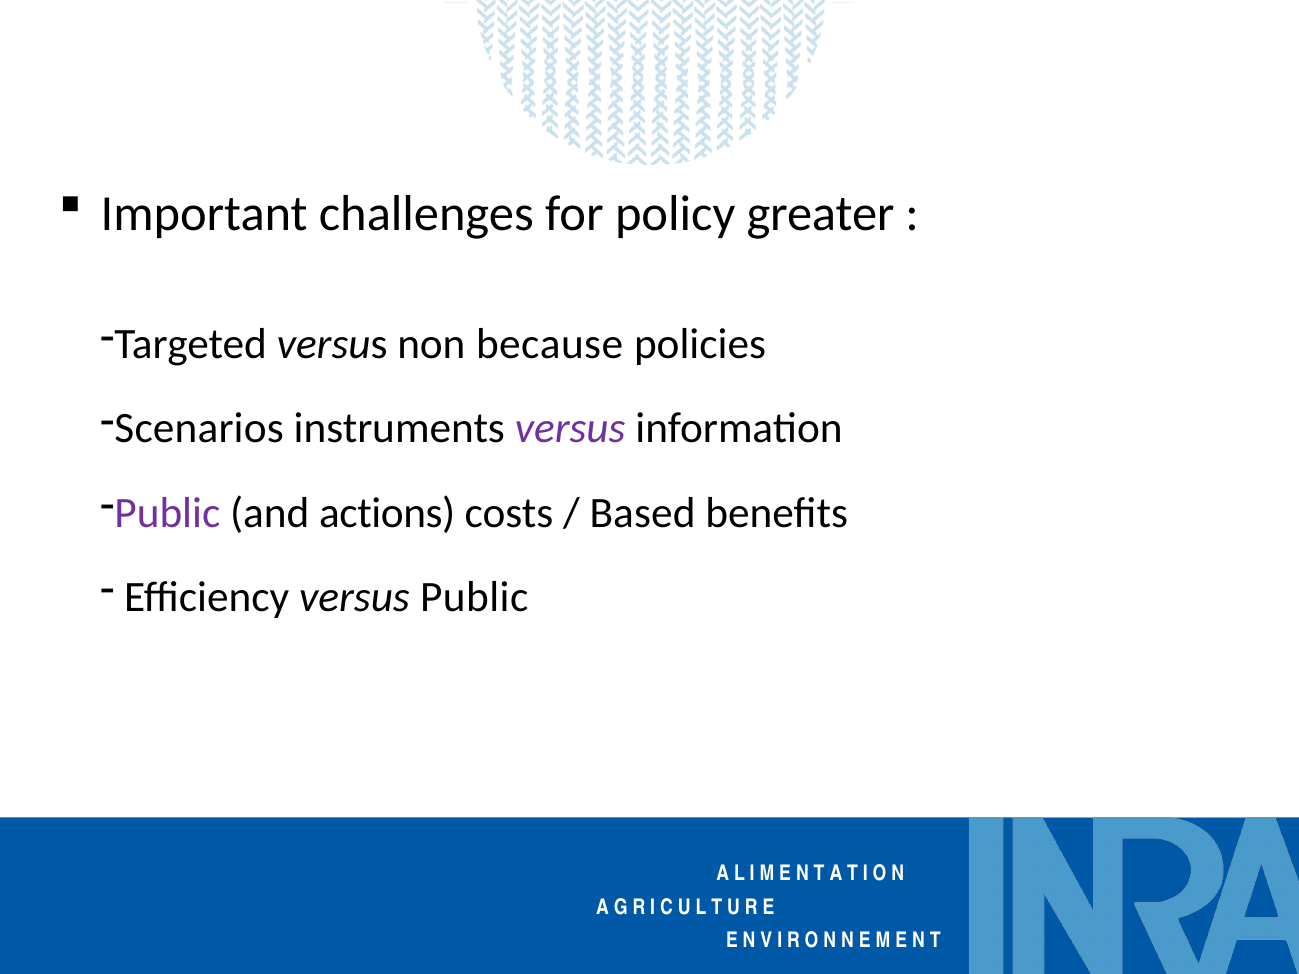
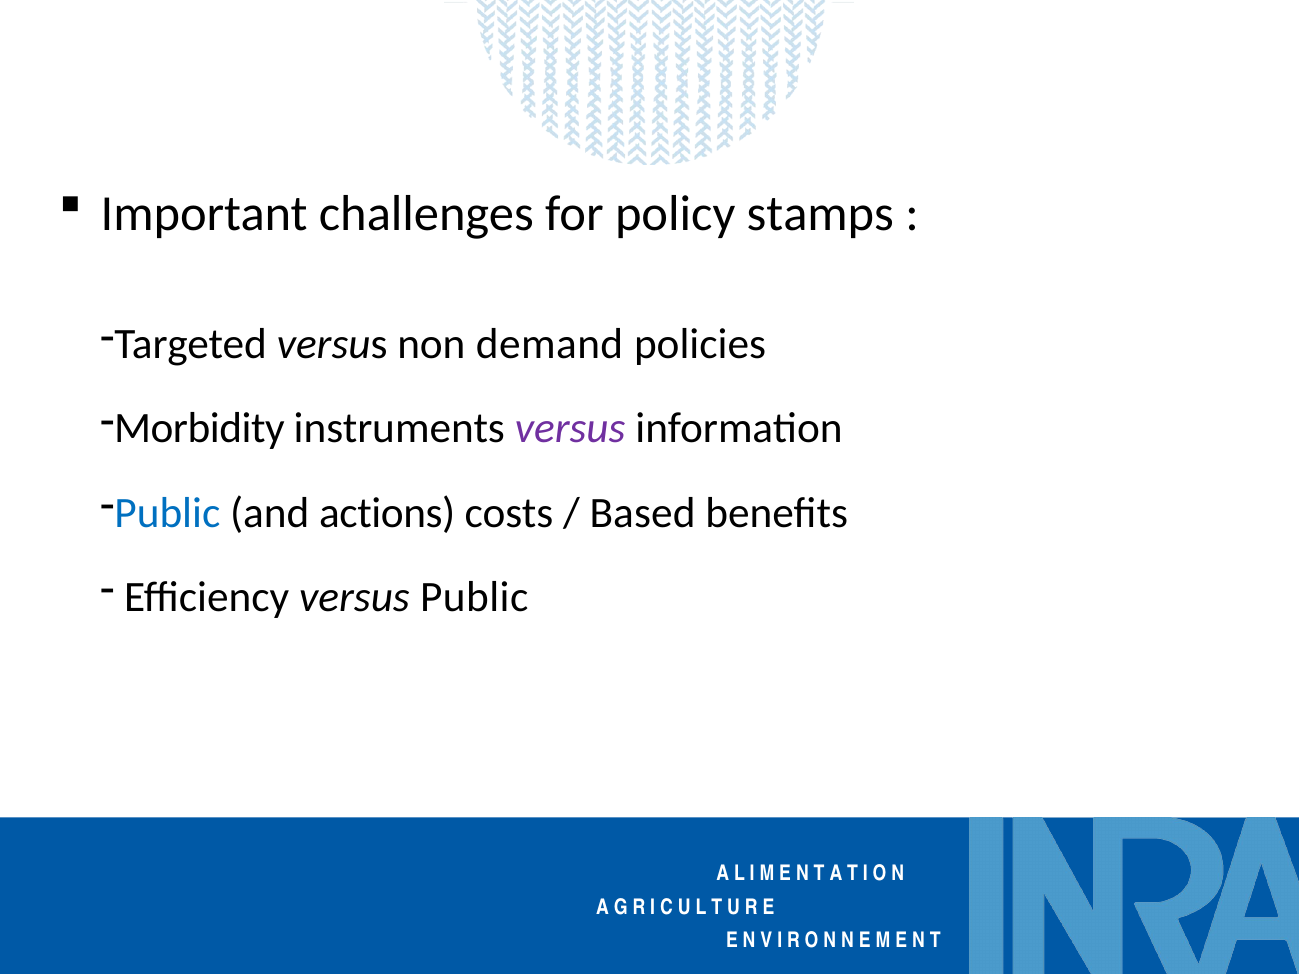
greater: greater -> stamps
because: because -> demand
Scenarios: Scenarios -> Morbidity
Public at (167, 513) colour: purple -> blue
